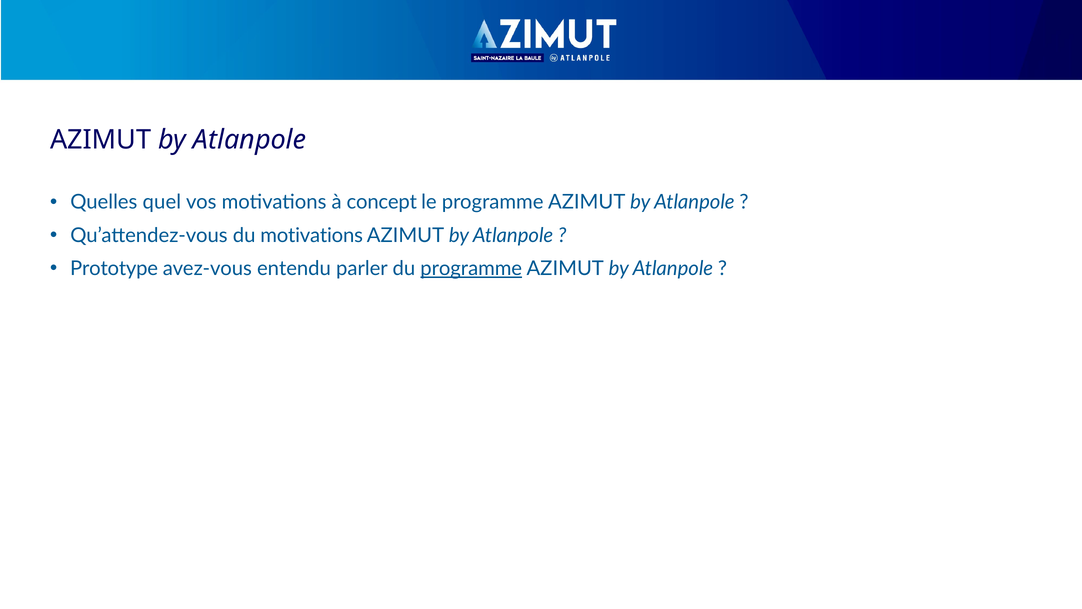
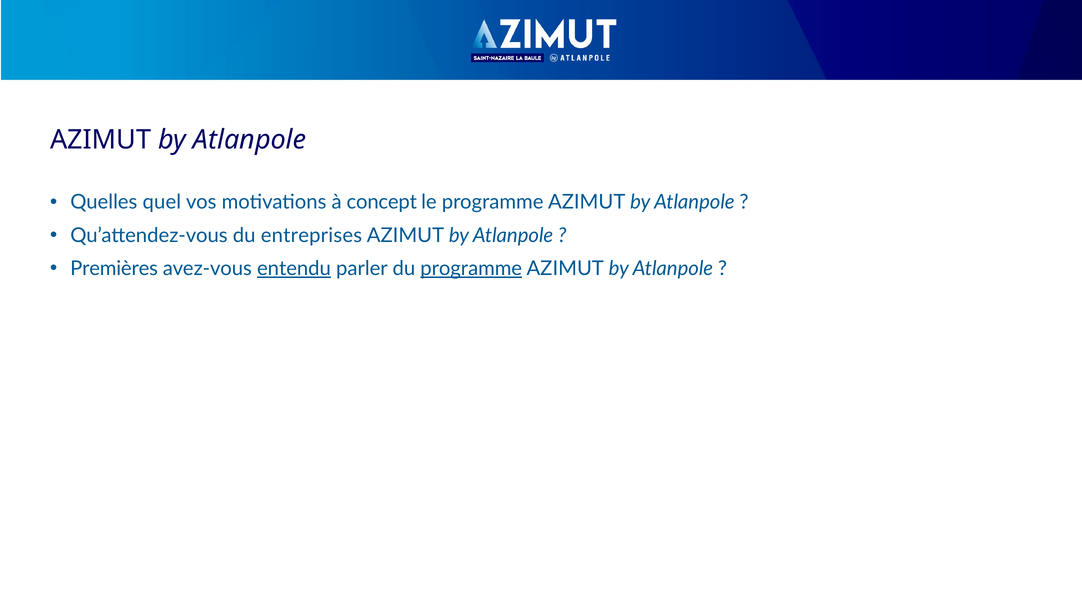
du motivations: motivations -> entreprises
Prototype: Prototype -> Premières
entendu underline: none -> present
